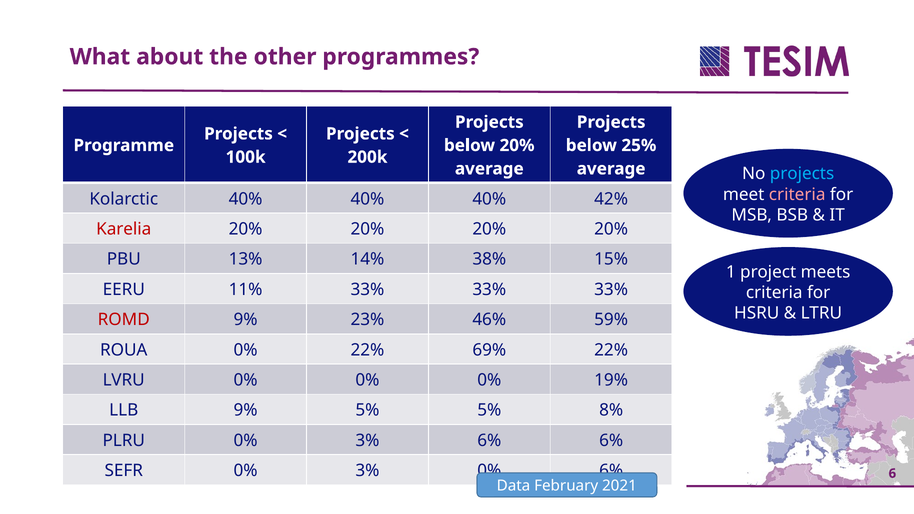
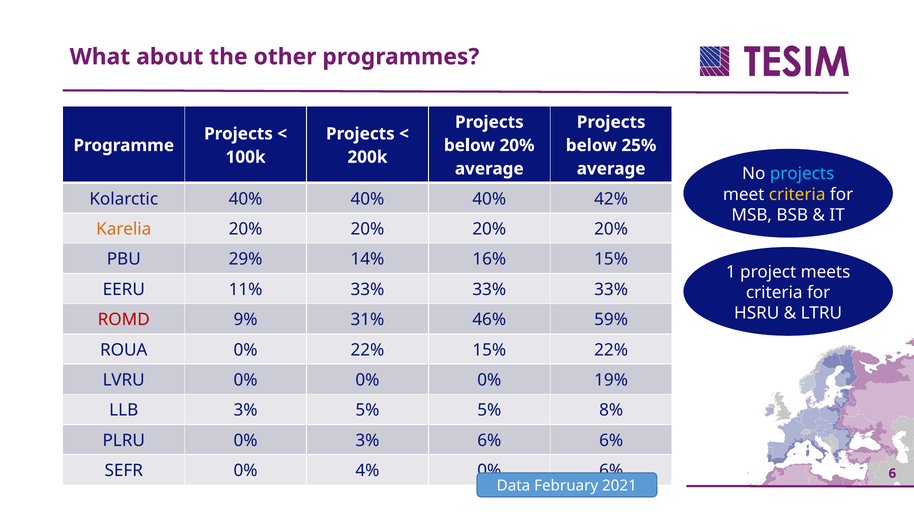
criteria at (797, 194) colour: pink -> yellow
Karelia colour: red -> orange
13%: 13% -> 29%
38%: 38% -> 16%
23%: 23% -> 31%
22% 69%: 69% -> 15%
LLB 9%: 9% -> 3%
SEFR 0% 3%: 3% -> 4%
